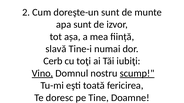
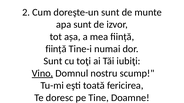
slavă at (56, 49): slavă -> ființă
Cerb at (53, 61): Cerb -> Sunt
scump underline: present -> none
